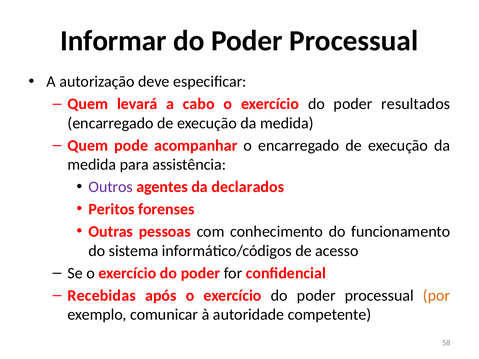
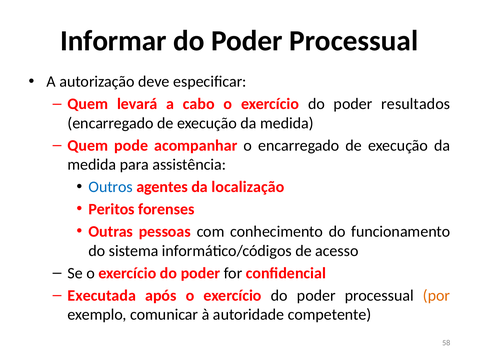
Outros colour: purple -> blue
declarados: declarados -> localização
Recebidas: Recebidas -> Executada
